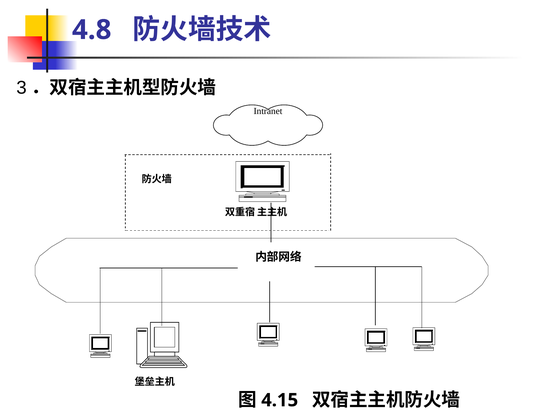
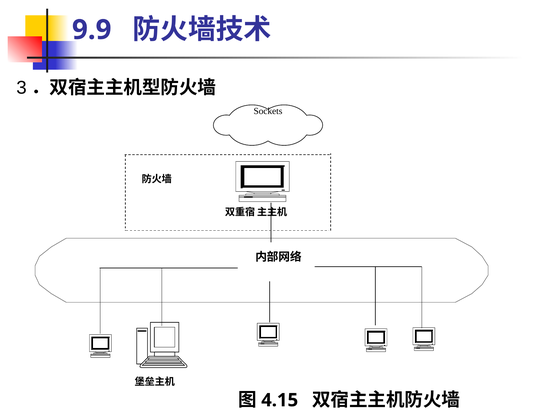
4.8: 4.8 -> 9.9
Intranet: Intranet -> Sockets
